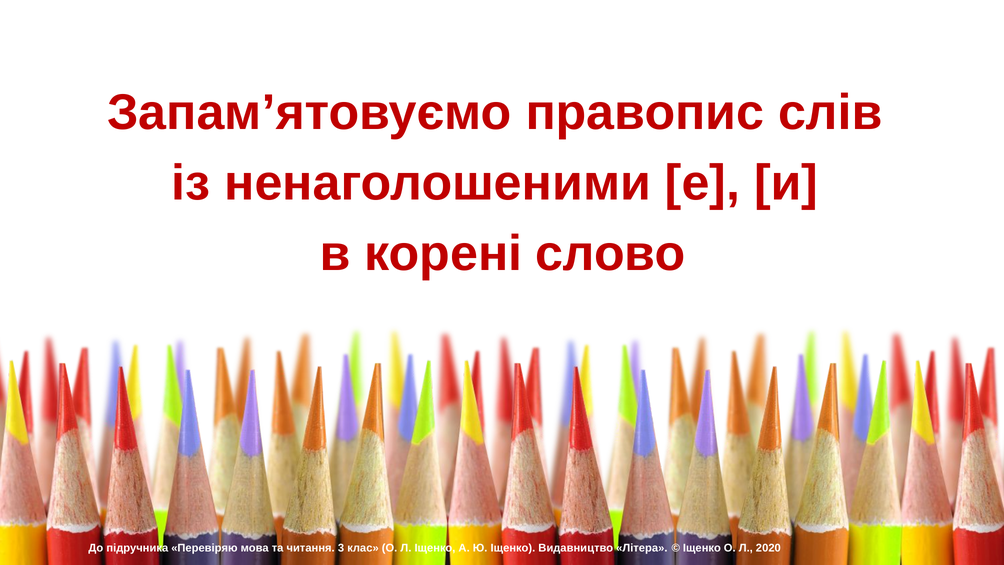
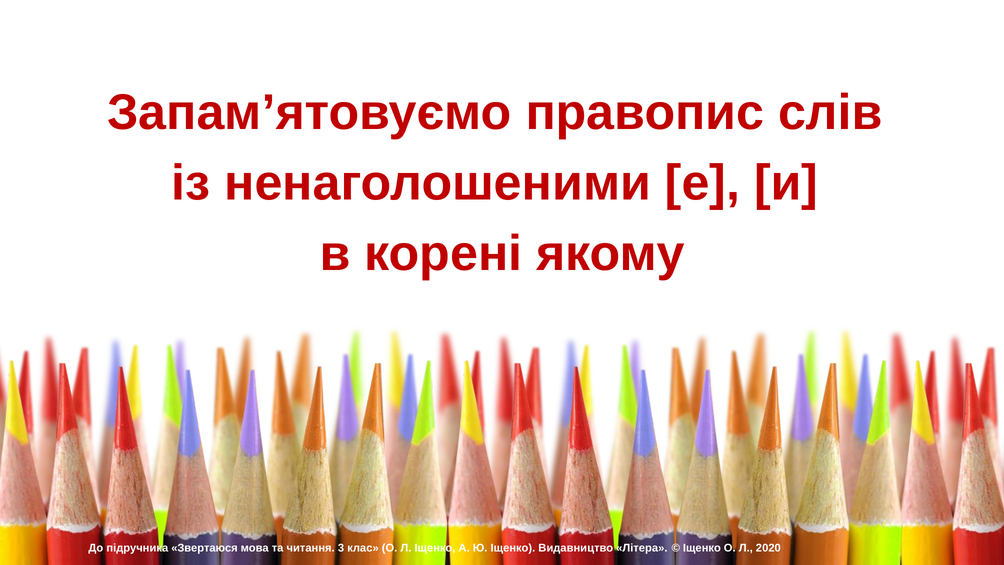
слово: слово -> якому
Перевіряю: Перевіряю -> Звертаюся
